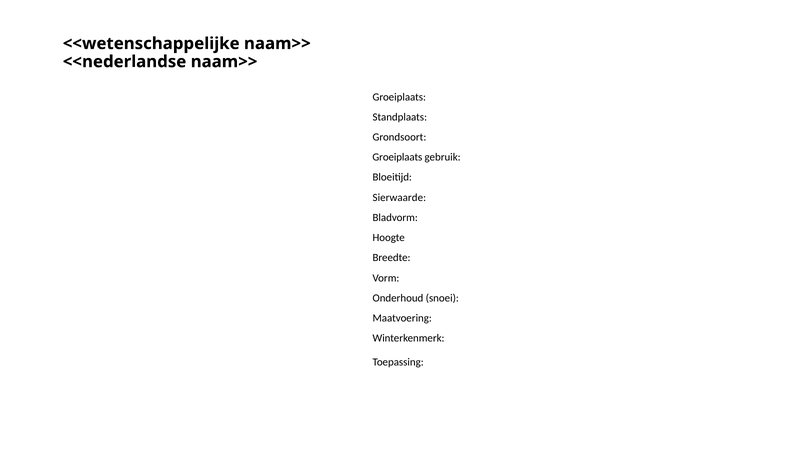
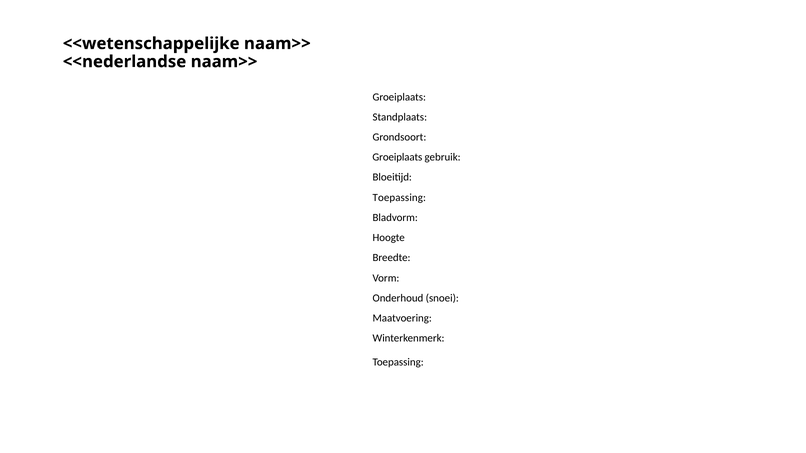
Sierwaarde at (399, 198): Sierwaarde -> Toepassing
